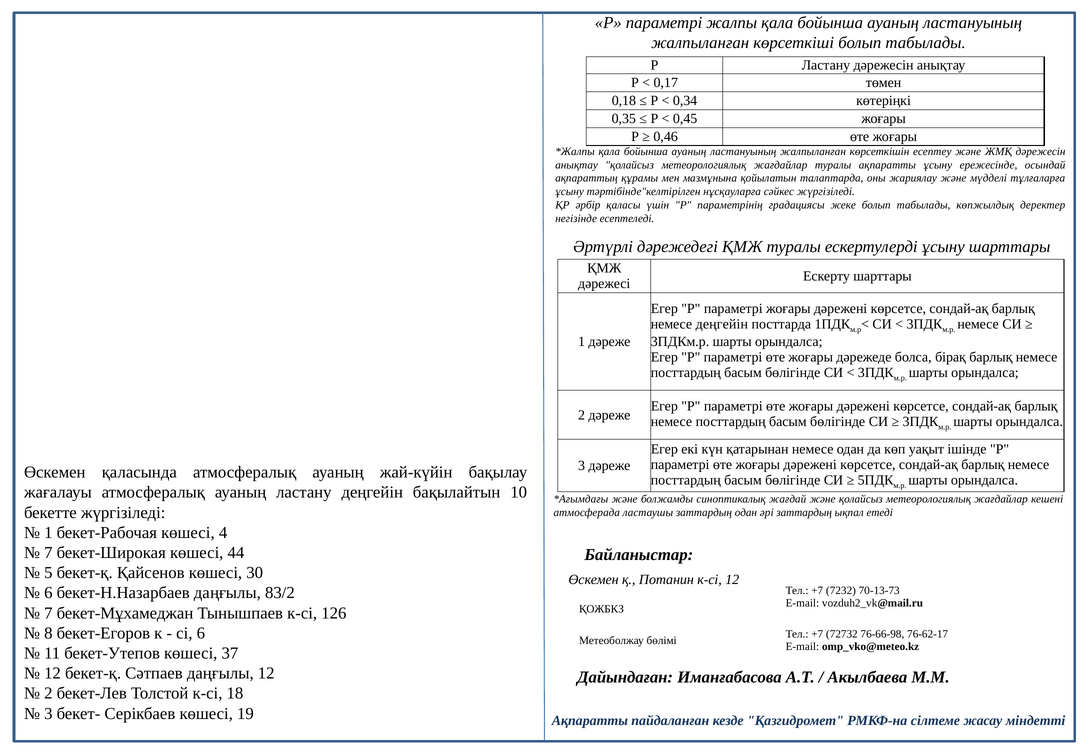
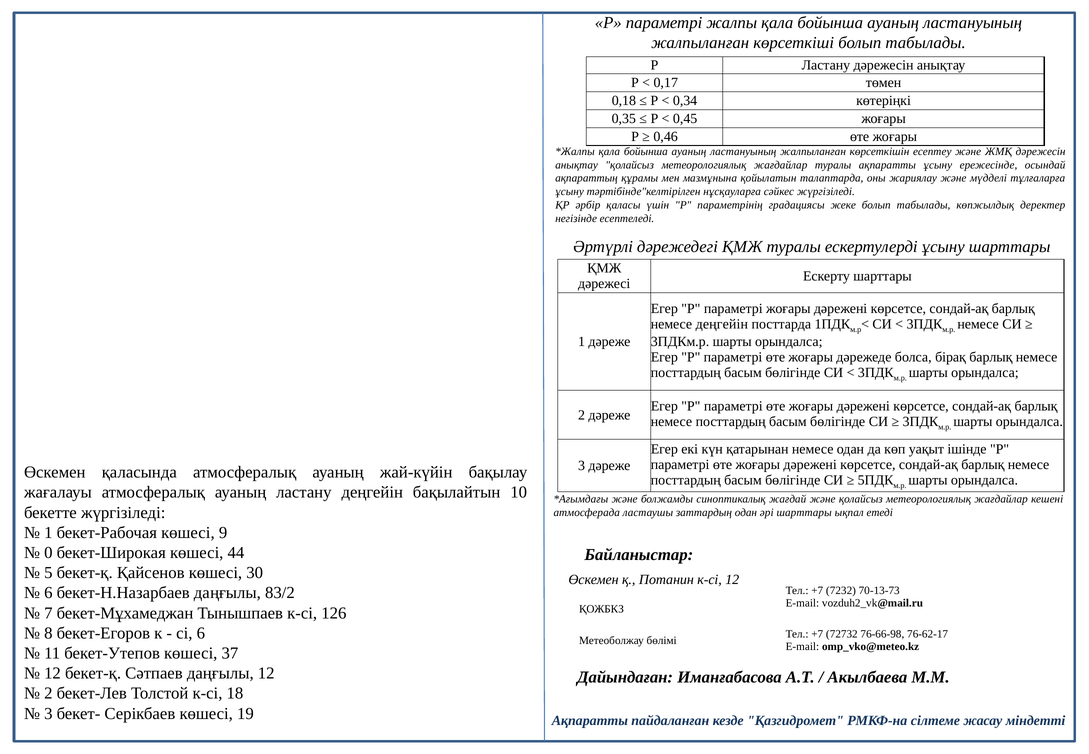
әрі заттардың: заттардың -> шарттары
4: 4 -> 9
7 at (48, 553): 7 -> 0
